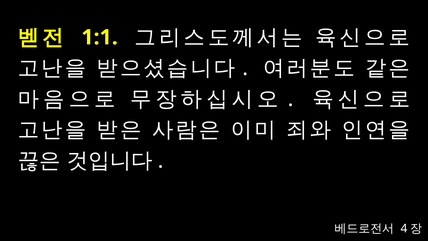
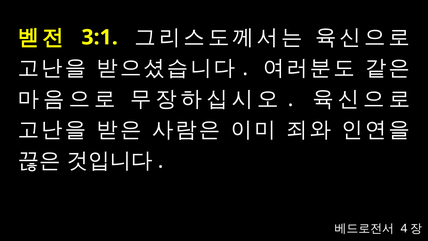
1:1: 1:1 -> 3:1
